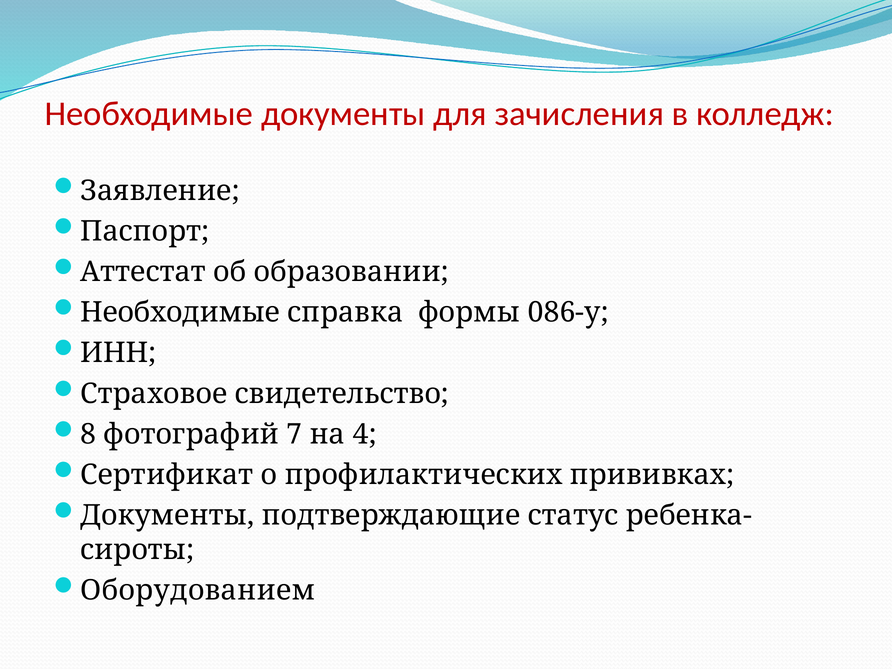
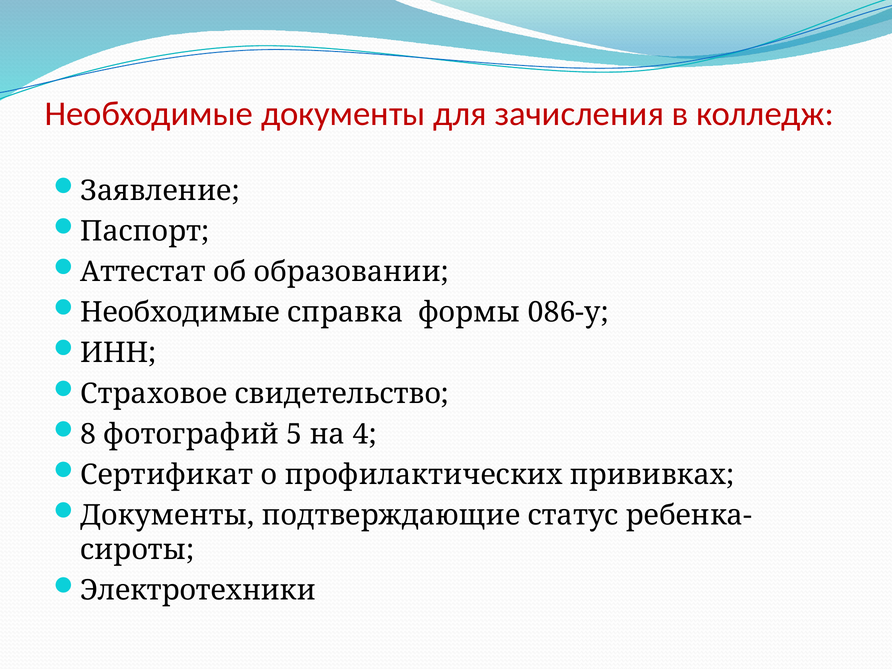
7: 7 -> 5
Оборудованием: Оборудованием -> Электротехники
